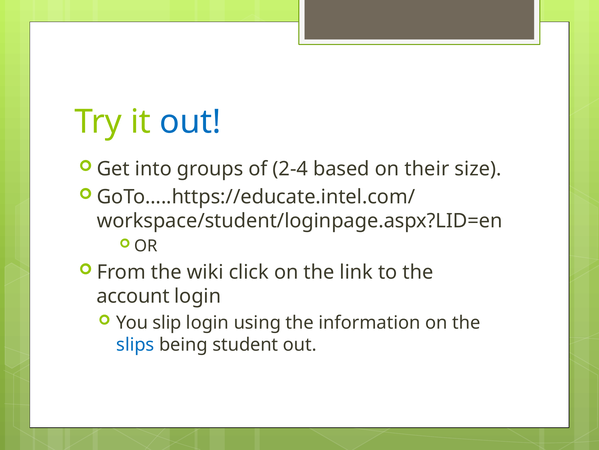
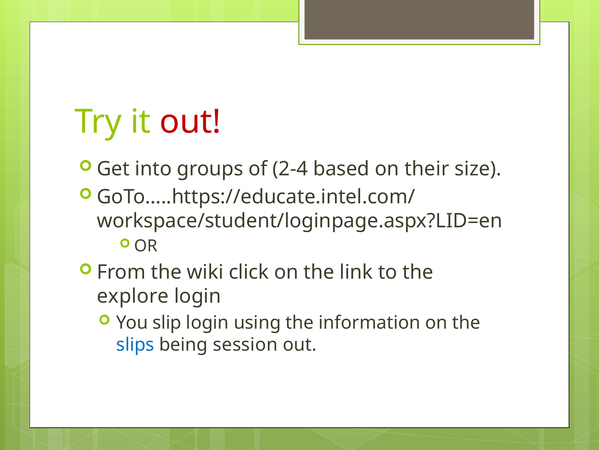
out at (190, 122) colour: blue -> red
account: account -> explore
student: student -> session
